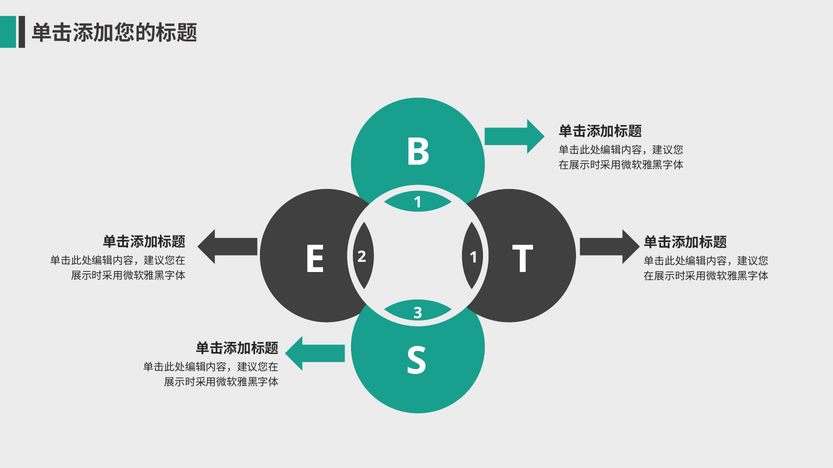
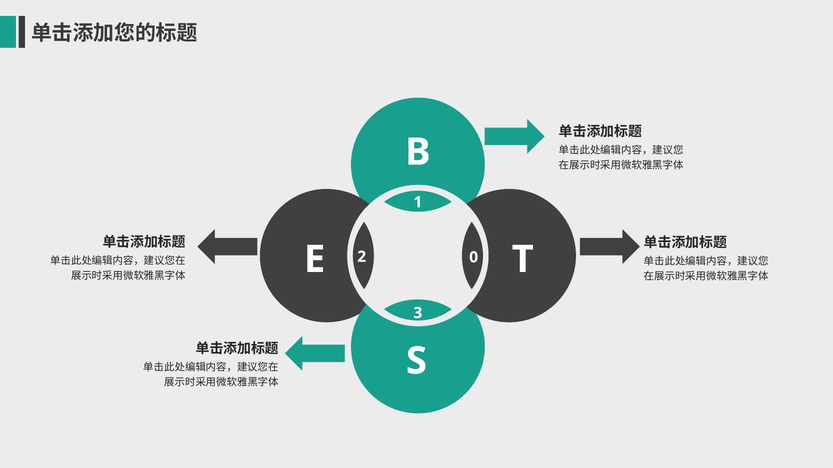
2 1: 1 -> 0
